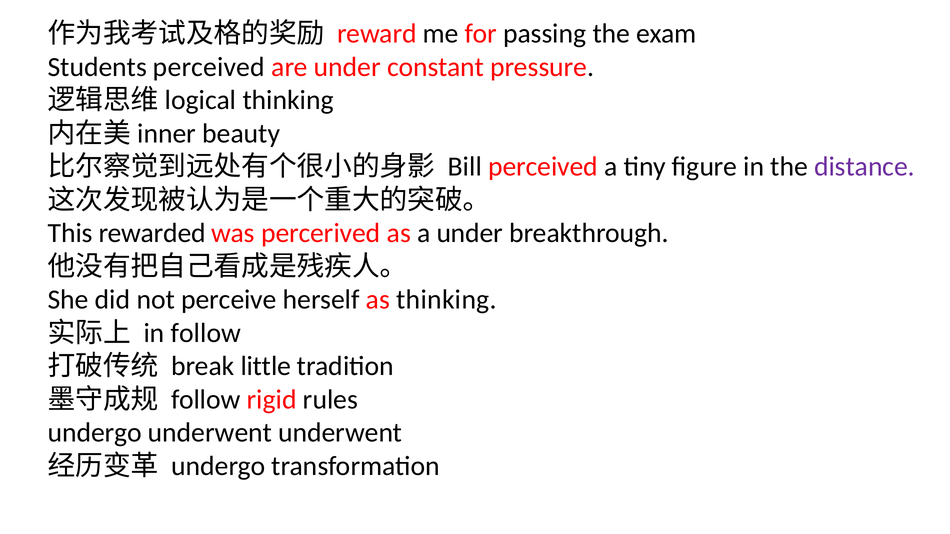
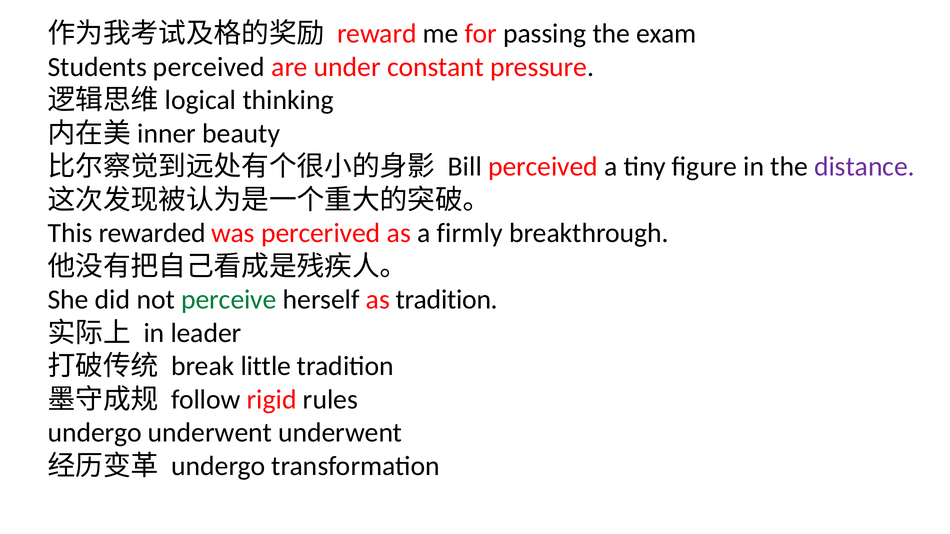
a under: under -> firmly
perceive colour: black -> green
as thinking: thinking -> tradition
in follow: follow -> leader
